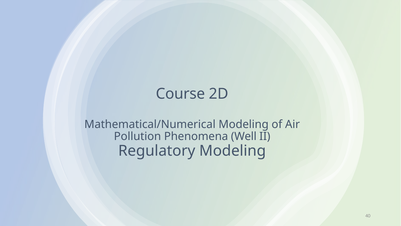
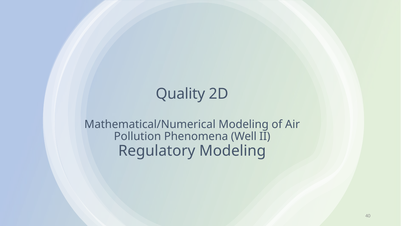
Course: Course -> Quality
